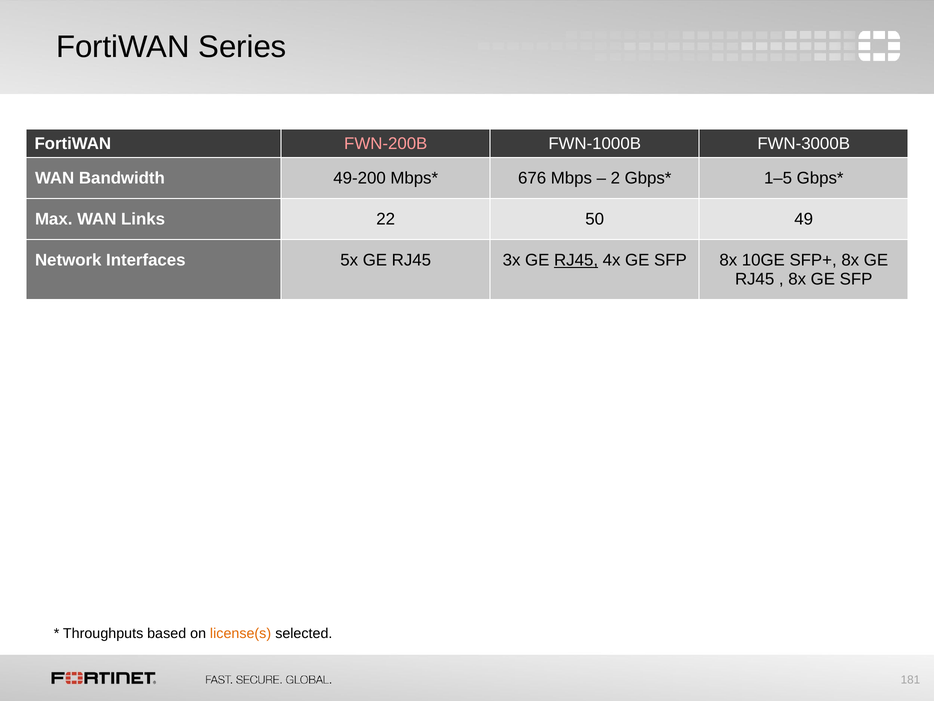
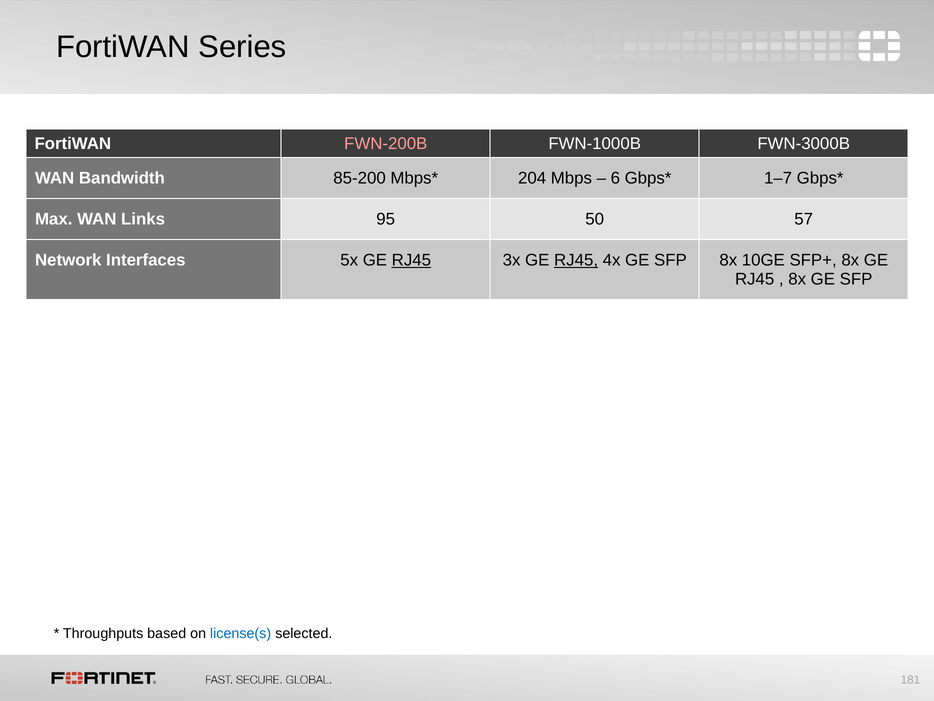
49-200: 49-200 -> 85-200
676: 676 -> 204
2: 2 -> 6
1–5: 1–5 -> 1–7
22: 22 -> 95
49: 49 -> 57
RJ45 at (411, 260) underline: none -> present
license(s colour: orange -> blue
